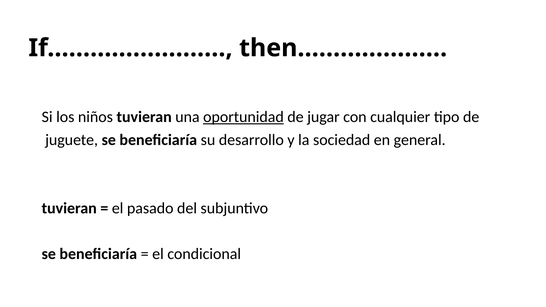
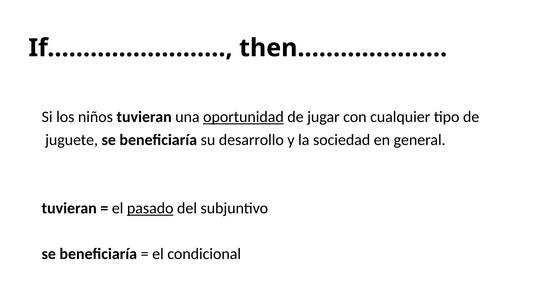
pasado underline: none -> present
